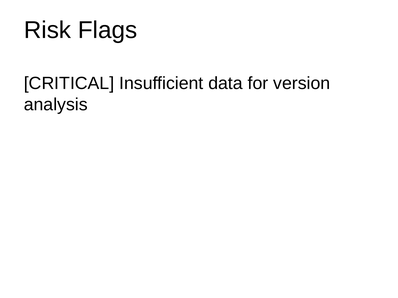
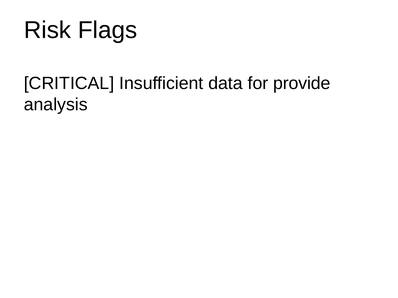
version: version -> provide
